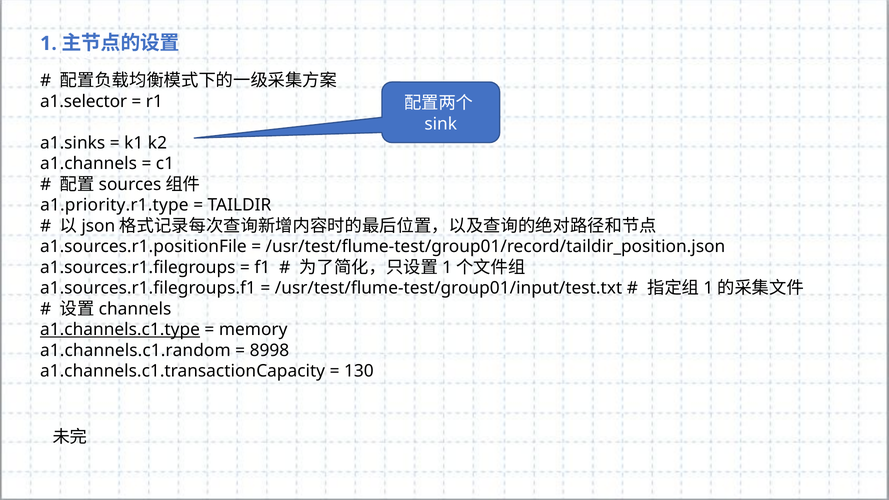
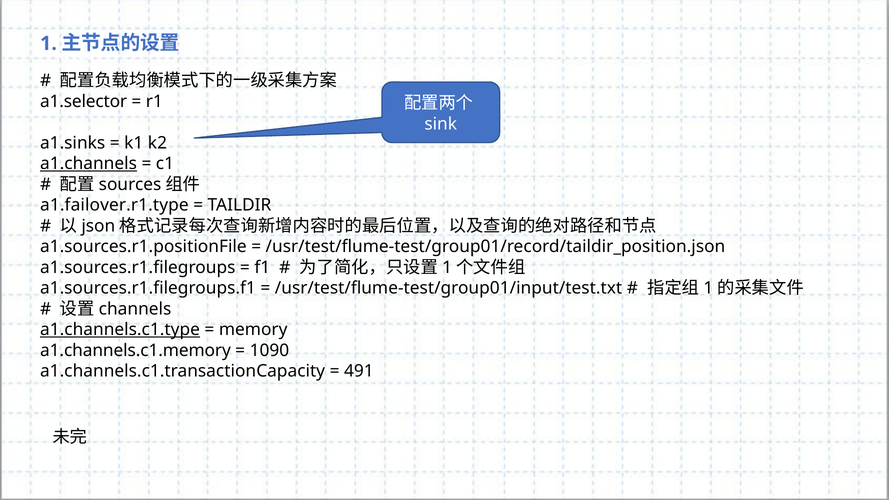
a1.channels underline: none -> present
a1.priority.r1.type: a1.priority.r1.type -> a1.failover.r1.type
a1.channels.c1.random: a1.channels.c1.random -> a1.channels.c1.memory
8998: 8998 -> 1090
130: 130 -> 491
